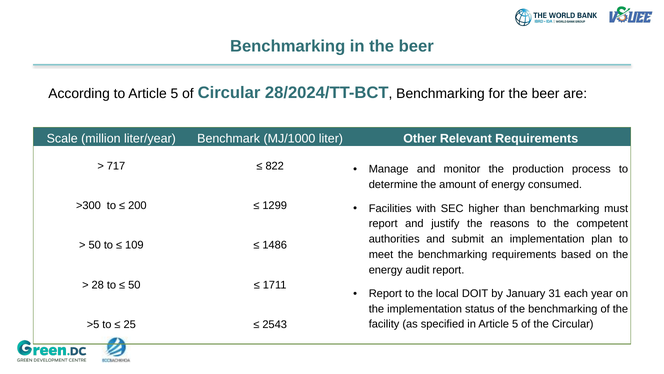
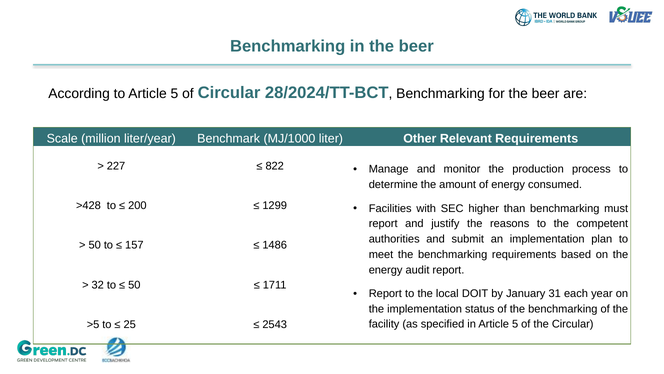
717: 717 -> 227
>300: >300 -> >428
109: 109 -> 157
28: 28 -> 32
